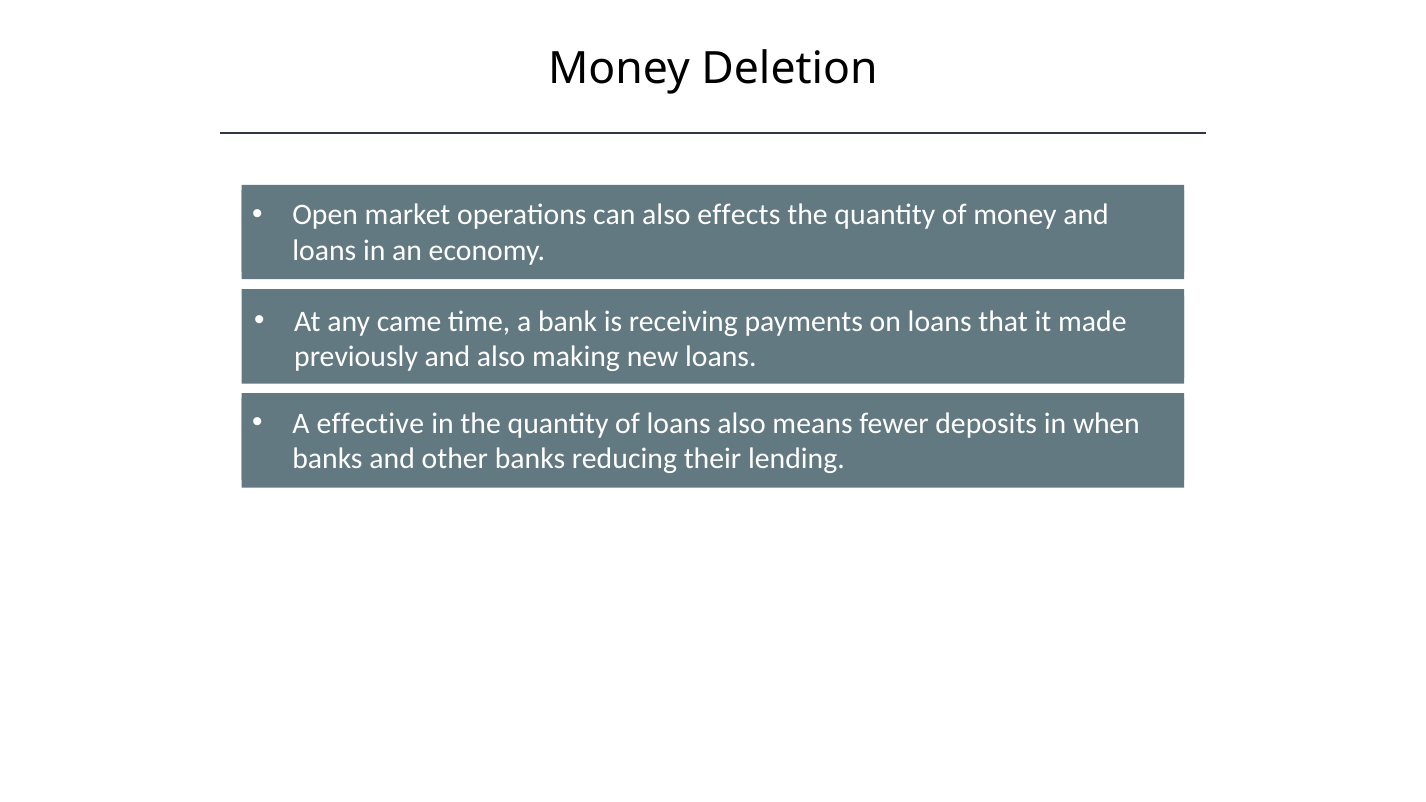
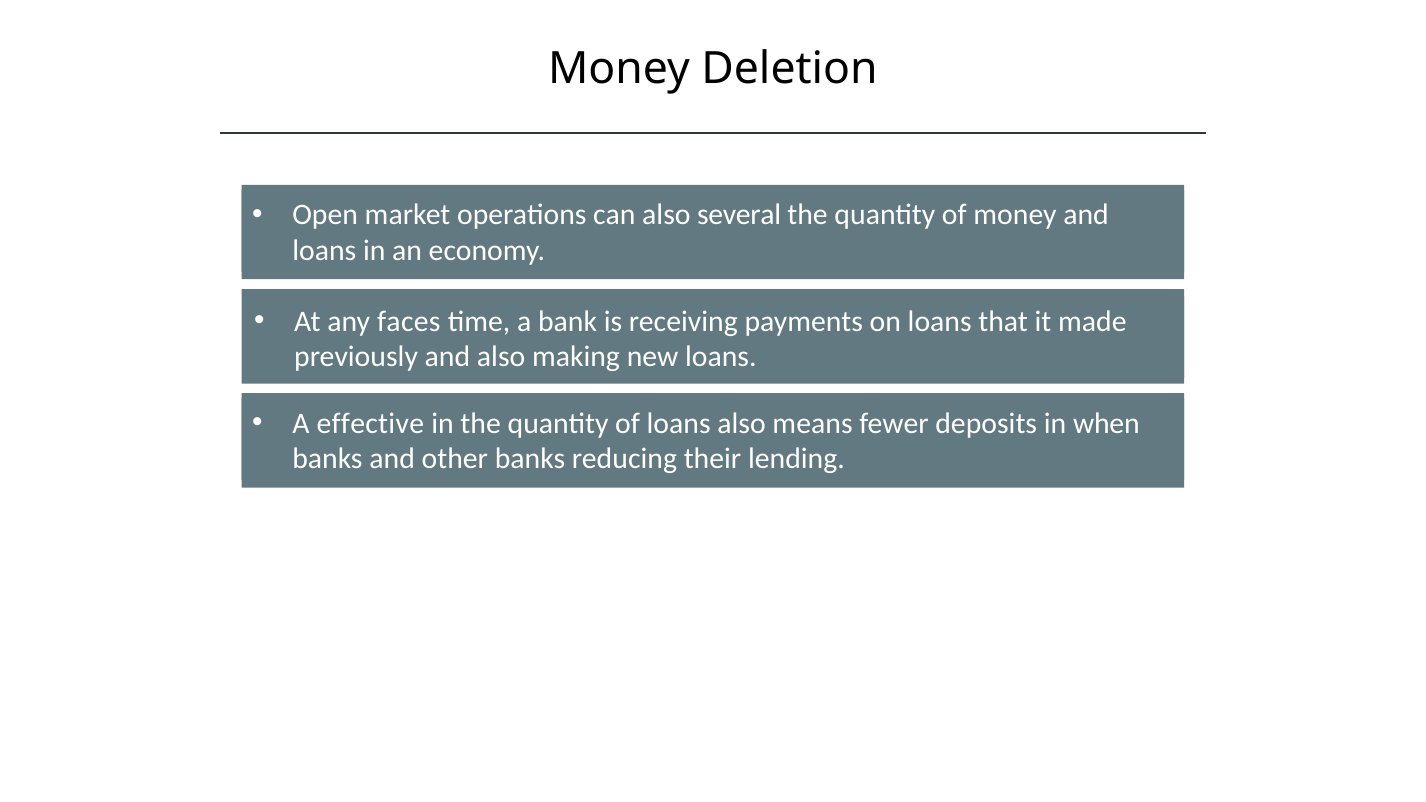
effects: effects -> several
came: came -> faces
